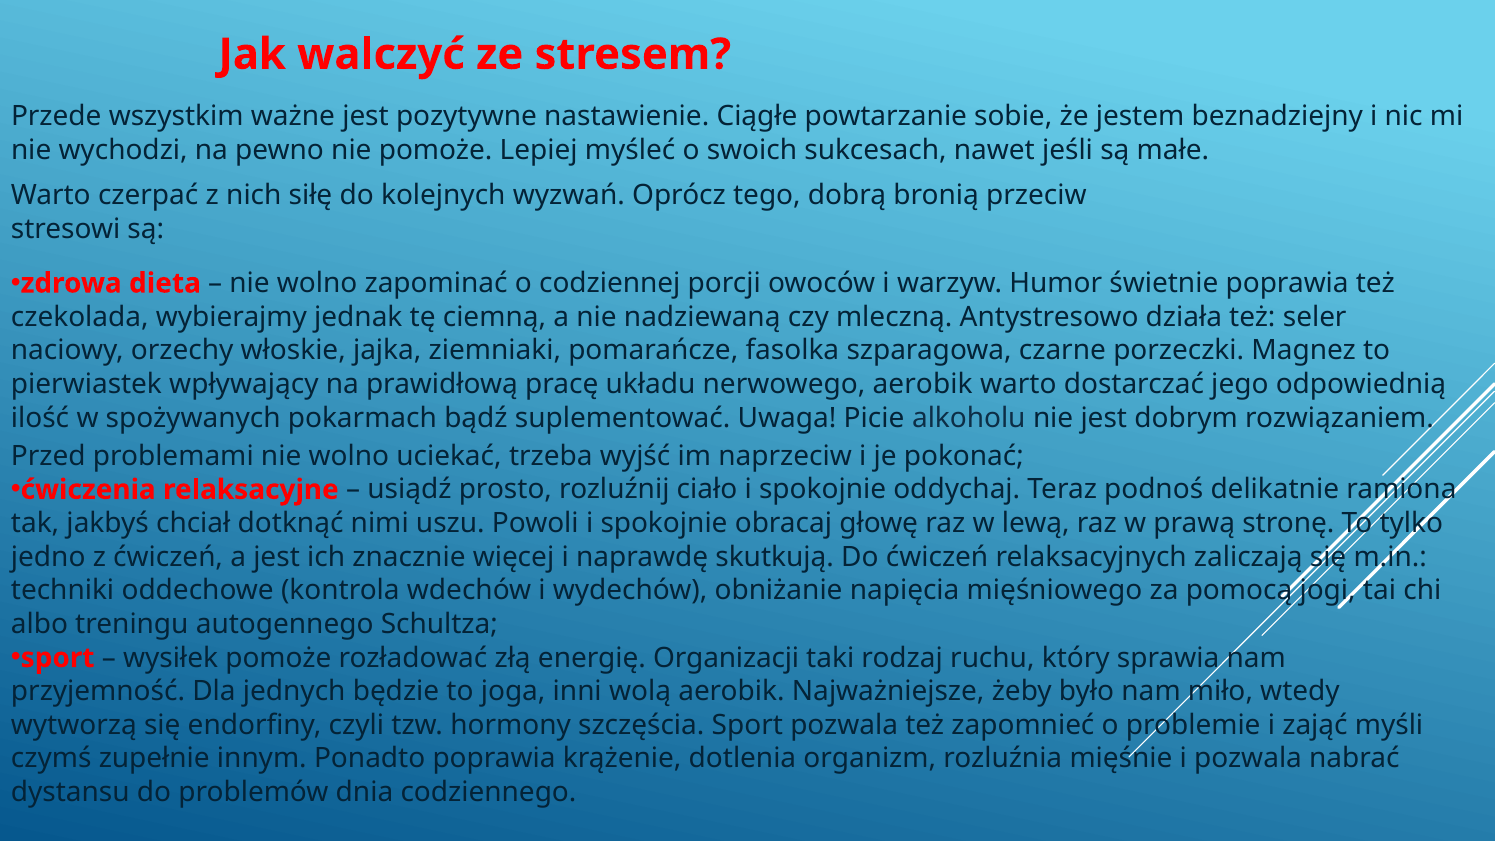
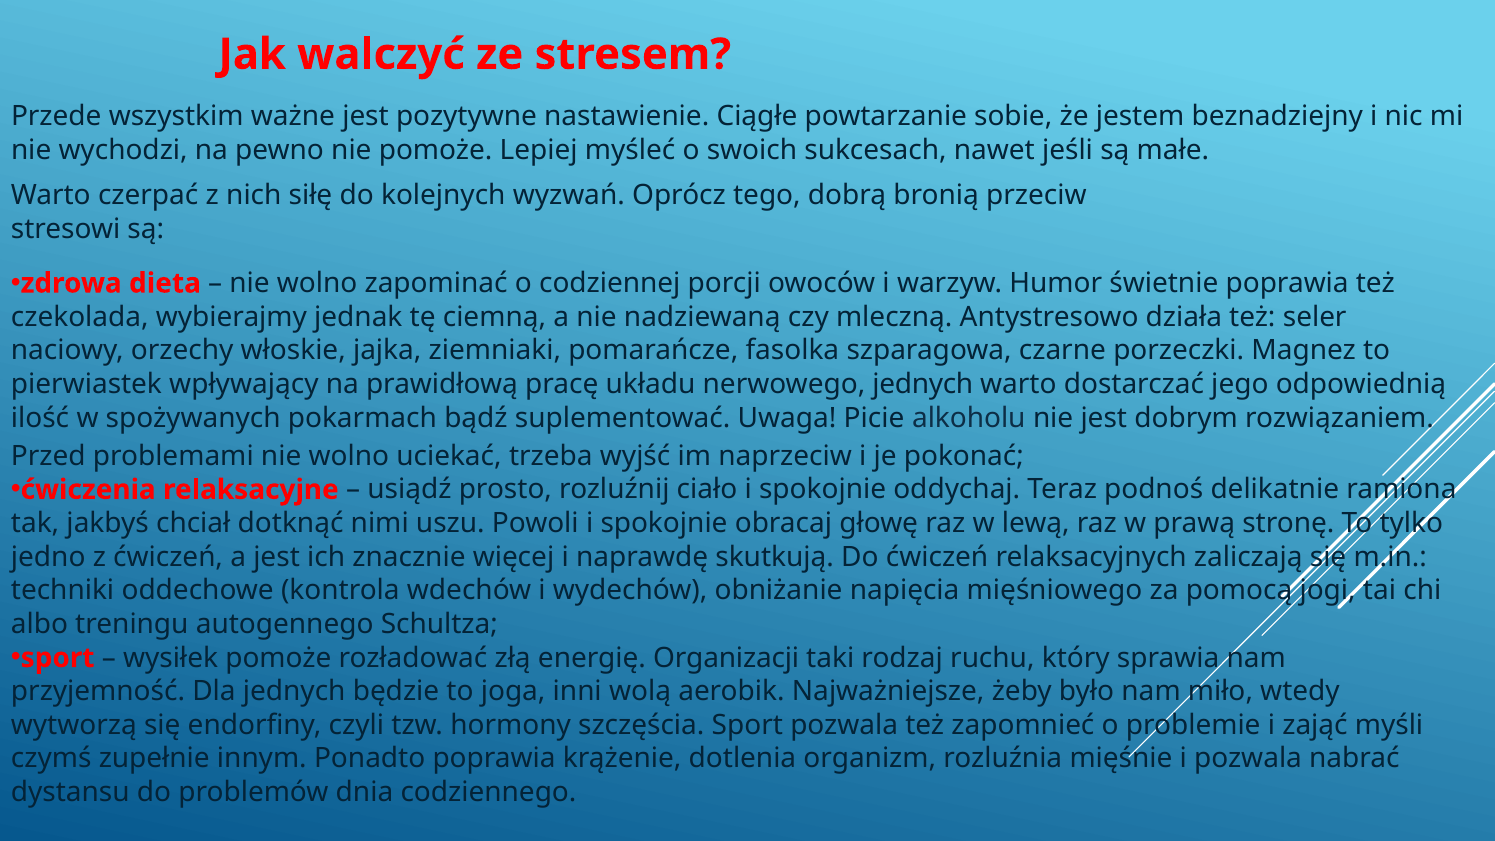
nerwowego aerobik: aerobik -> jednych
